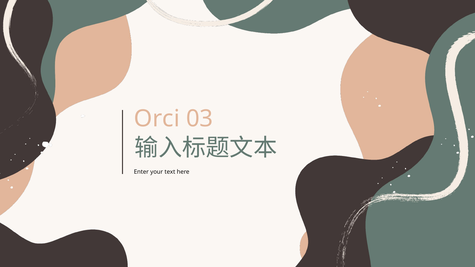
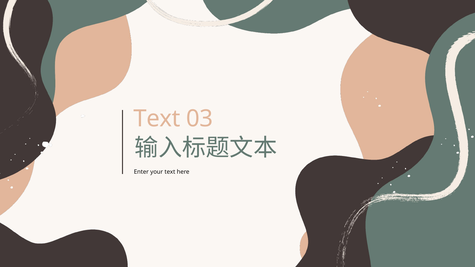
Orci at (157, 119): Orci -> Text
